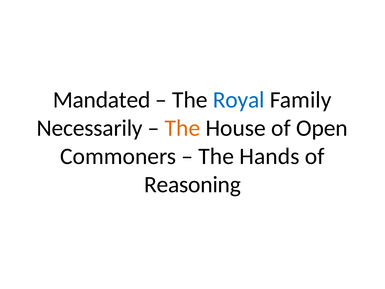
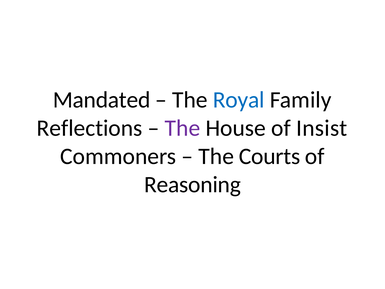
Necessarily: Necessarily -> Reflections
The at (182, 128) colour: orange -> purple
Open: Open -> Insist
Hands: Hands -> Courts
